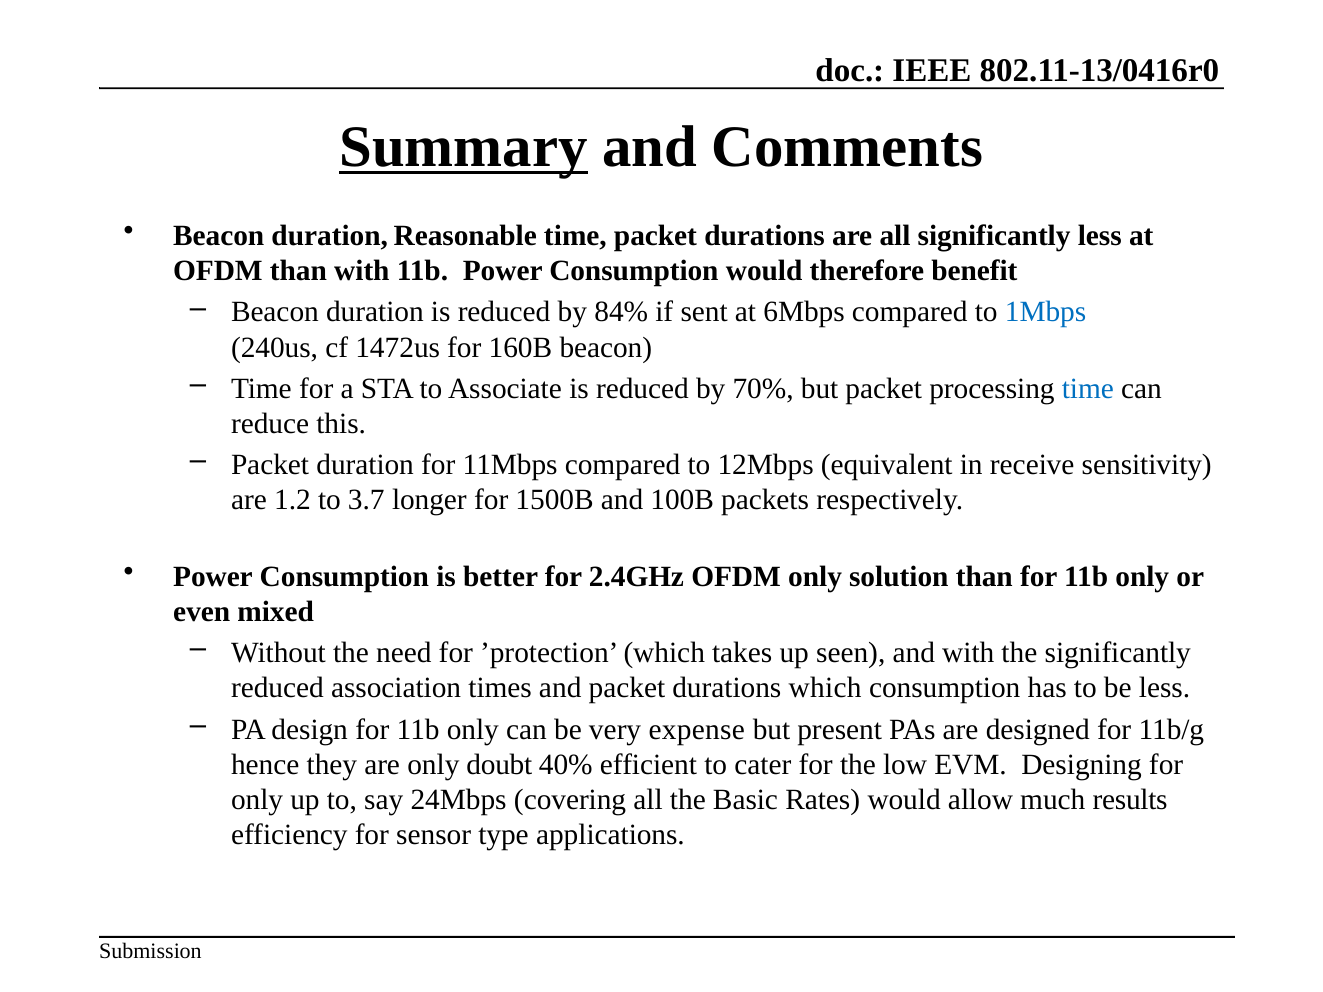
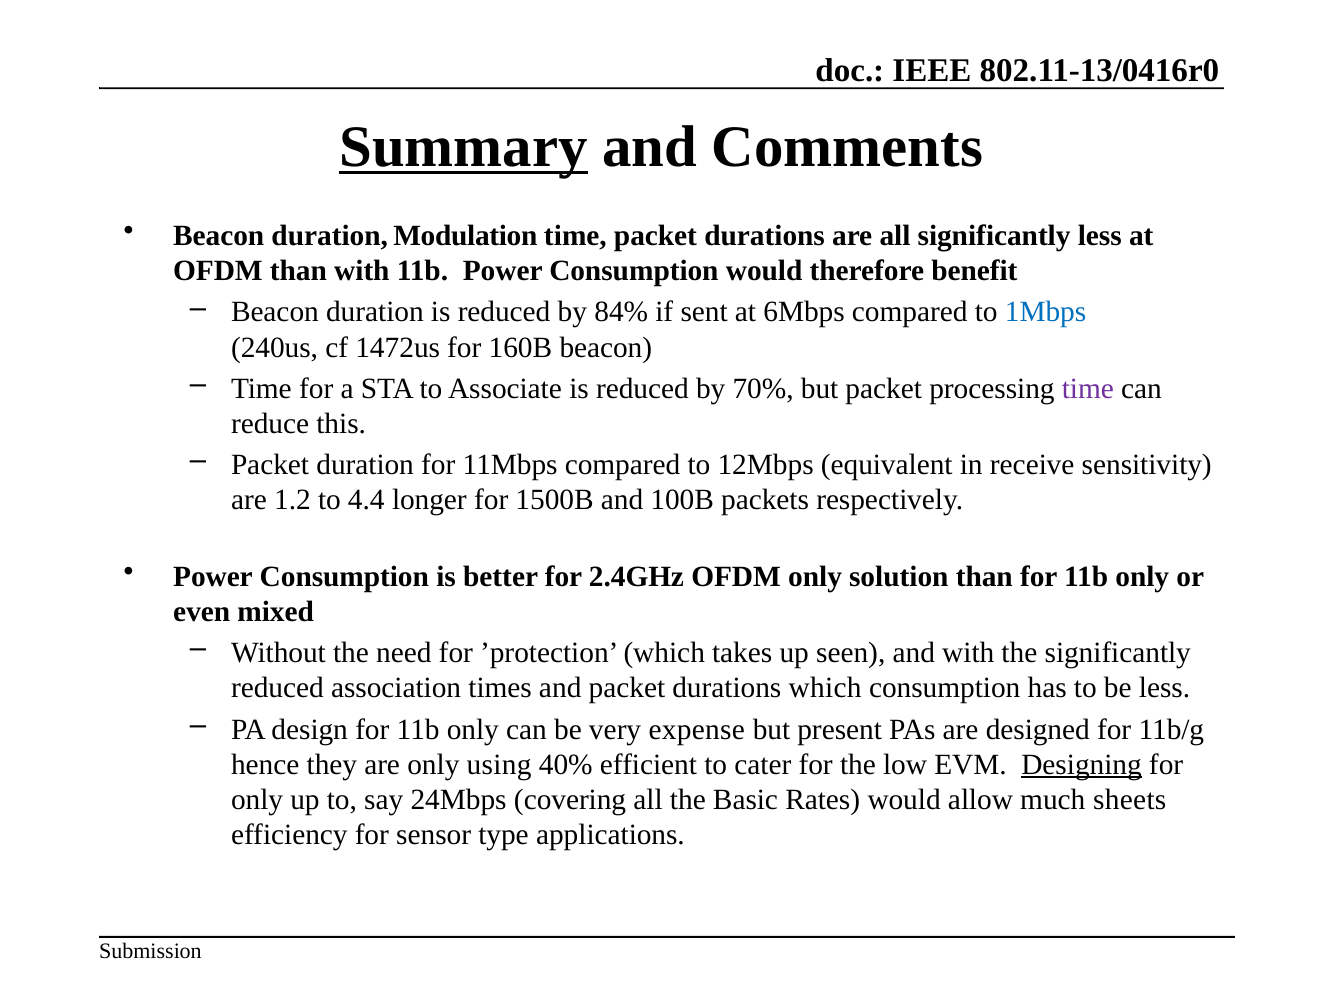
Reasonable: Reasonable -> Modulation
time at (1088, 389) colour: blue -> purple
3.7: 3.7 -> 4.4
doubt: doubt -> using
Designing underline: none -> present
results: results -> sheets
